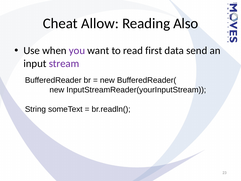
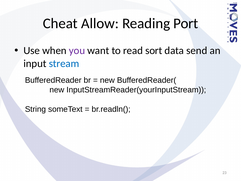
Also: Also -> Port
first: first -> sort
stream colour: purple -> blue
